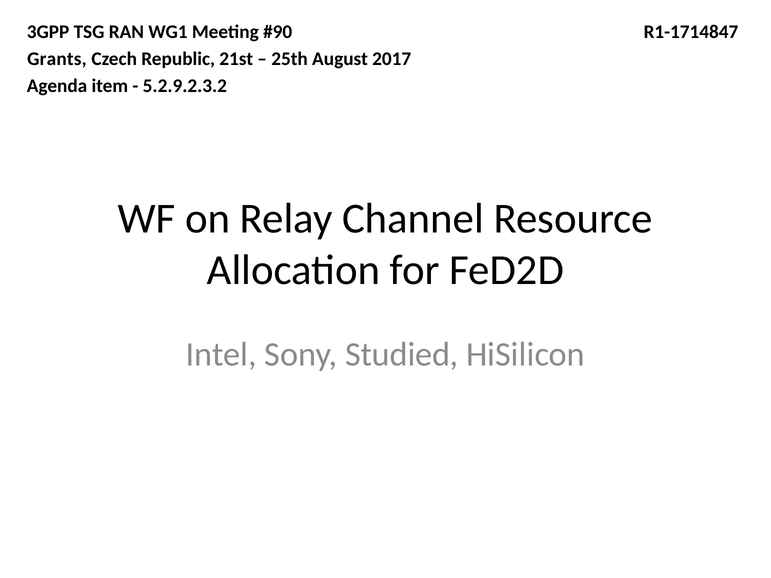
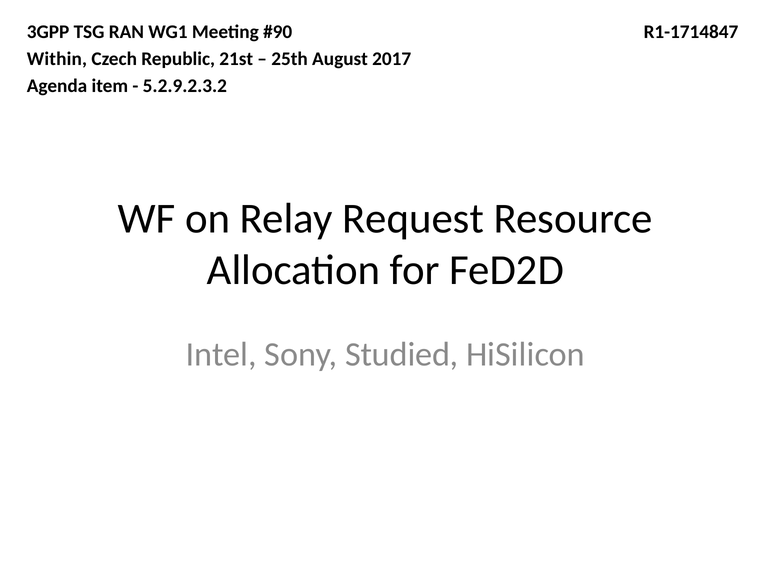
Grants: Grants -> Within
Channel: Channel -> Request
